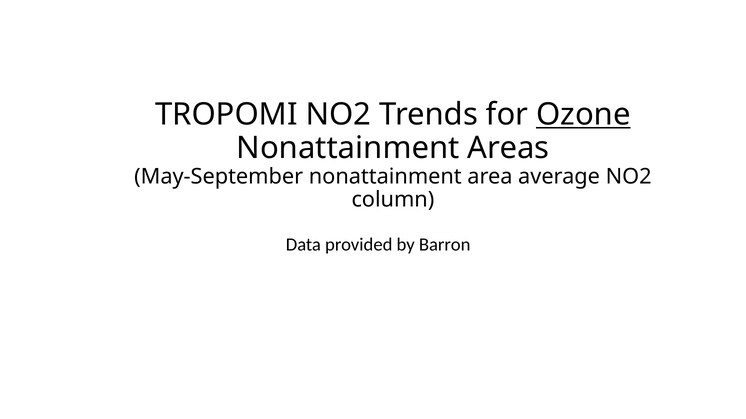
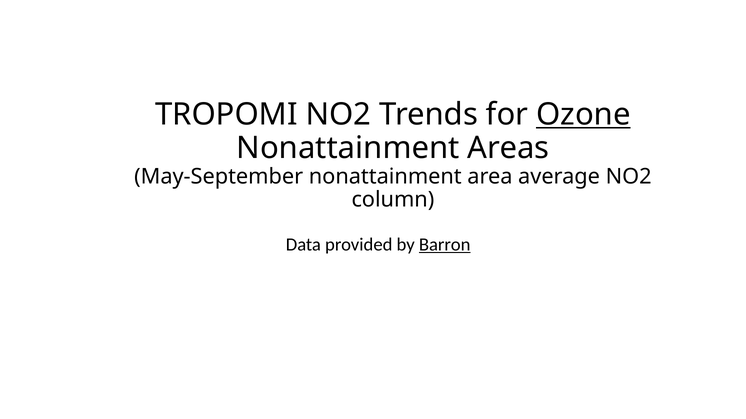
Barron underline: none -> present
